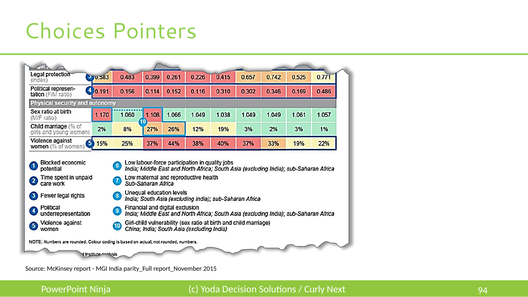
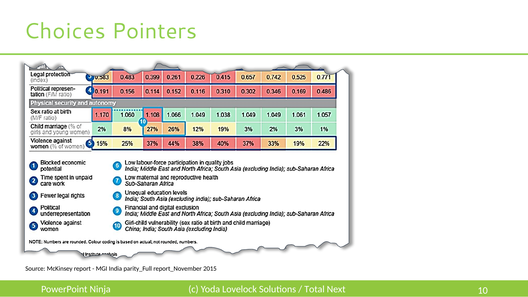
Decision: Decision -> Lovelock
Curly: Curly -> Total
94: 94 -> 10
